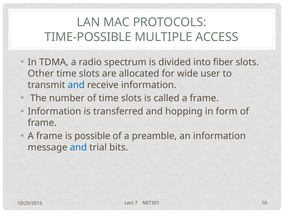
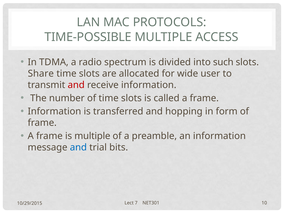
fiber: fiber -> such
Other: Other -> Share
and at (76, 85) colour: blue -> red
is possible: possible -> multiple
